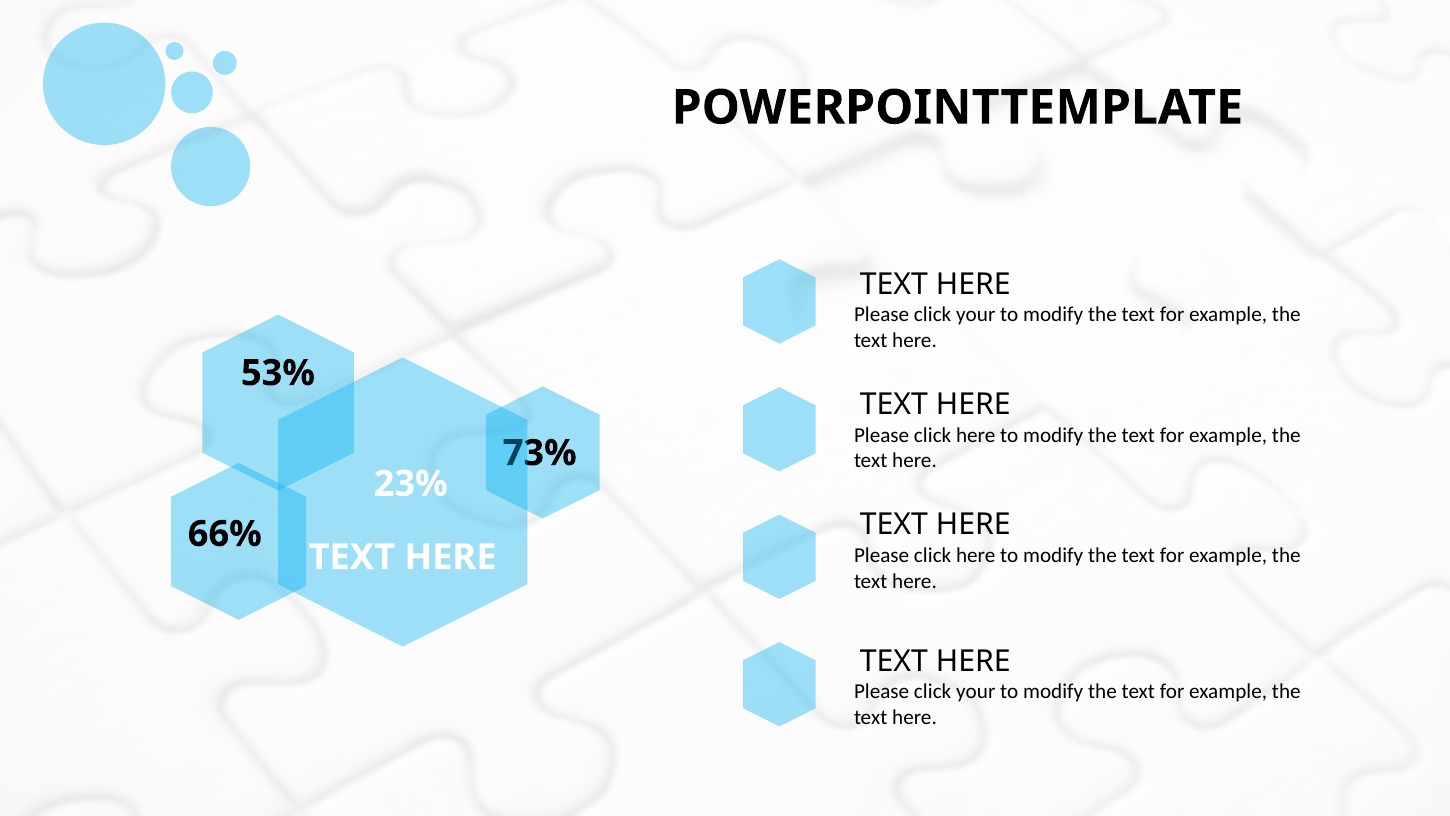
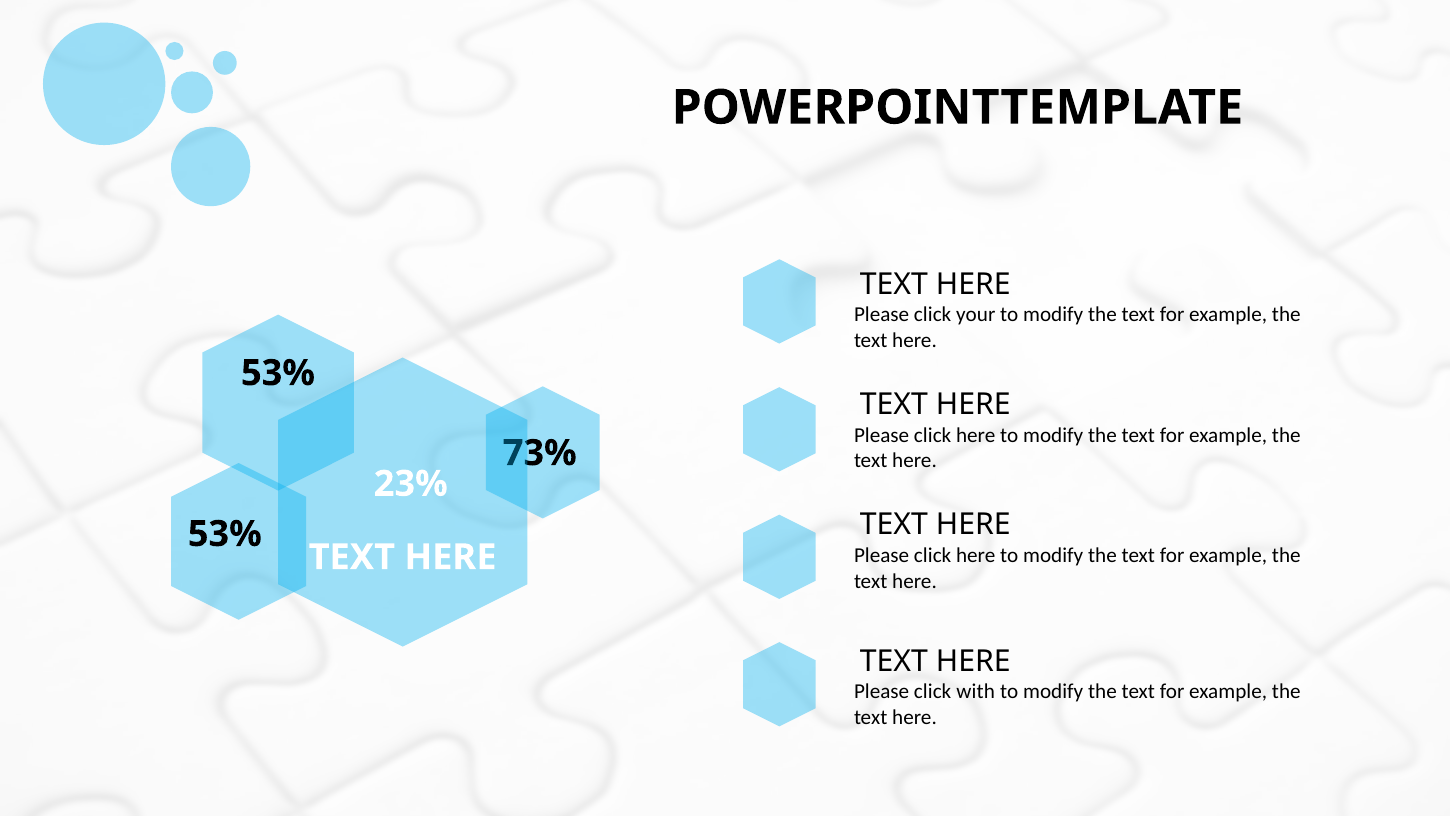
66% at (225, 534): 66% -> 53%
your at (976, 692): your -> with
